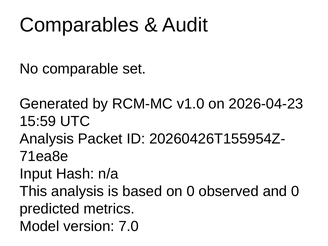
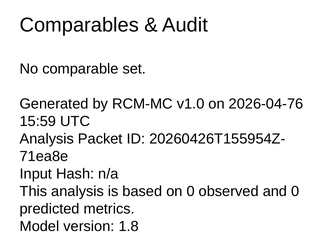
2026-04-23: 2026-04-23 -> 2026-04-76
7.0: 7.0 -> 1.8
